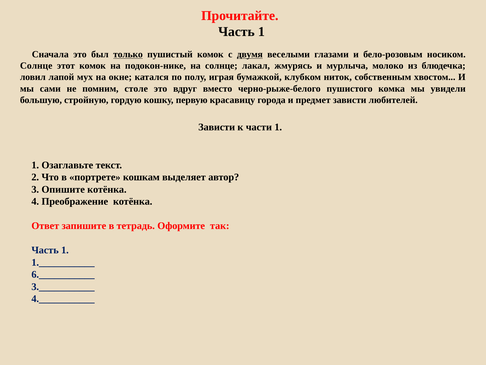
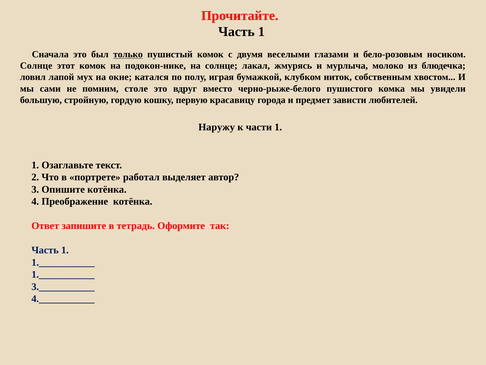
двумя underline: present -> none
Зависти at (217, 127): Зависти -> Наружу
кошкам: кошкам -> работал
6.___________ at (63, 274): 6.___________ -> 1.___________
